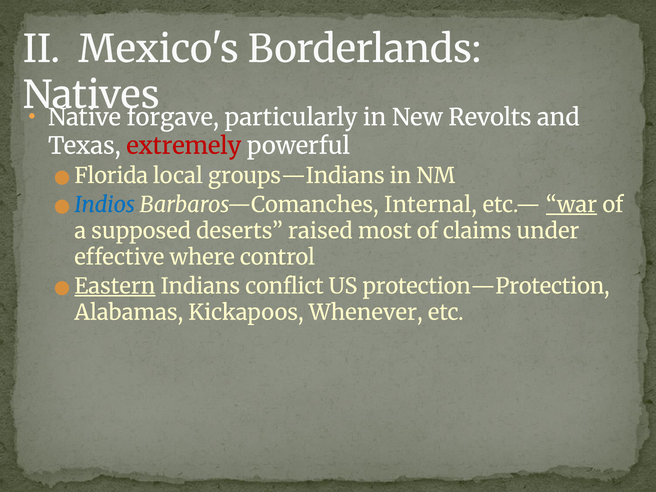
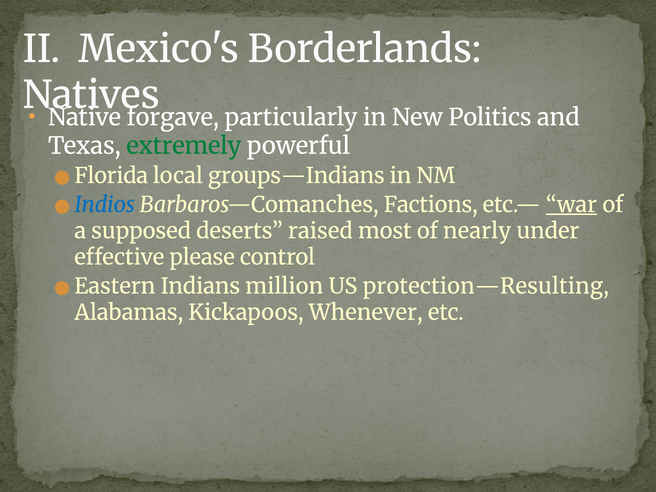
Revolts: Revolts -> Politics
extremely colour: red -> green
Internal: Internal -> Factions
claims: claims -> nearly
where: where -> please
Eastern underline: present -> none
conflict: conflict -> million
protection—Protection: protection—Protection -> protection—Resulting
